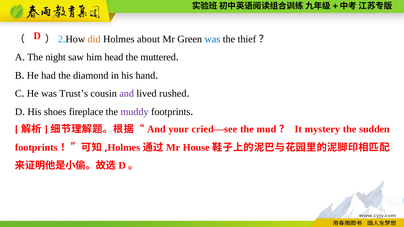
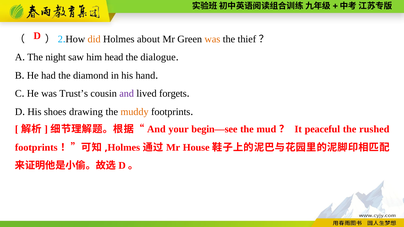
was at (212, 39) colour: blue -> orange
muttered: muttered -> dialogue
rushed: rushed -> forgets
fireplace: fireplace -> drawing
muddy colour: purple -> orange
cried—see: cried—see -> begin—see
mystery: mystery -> peaceful
sudden: sudden -> rushed
